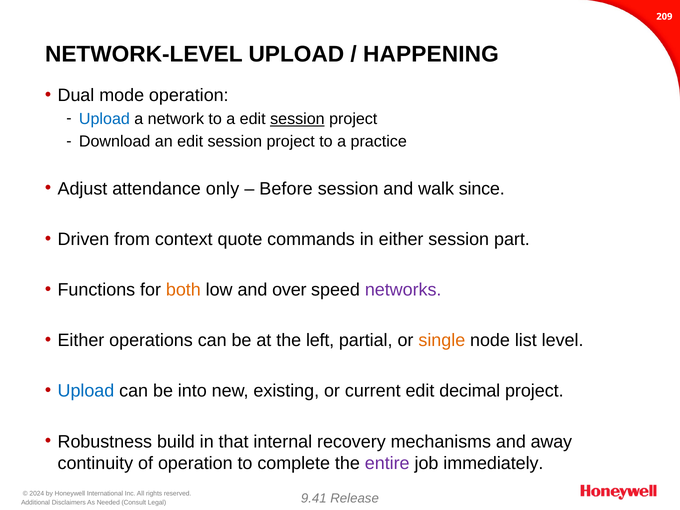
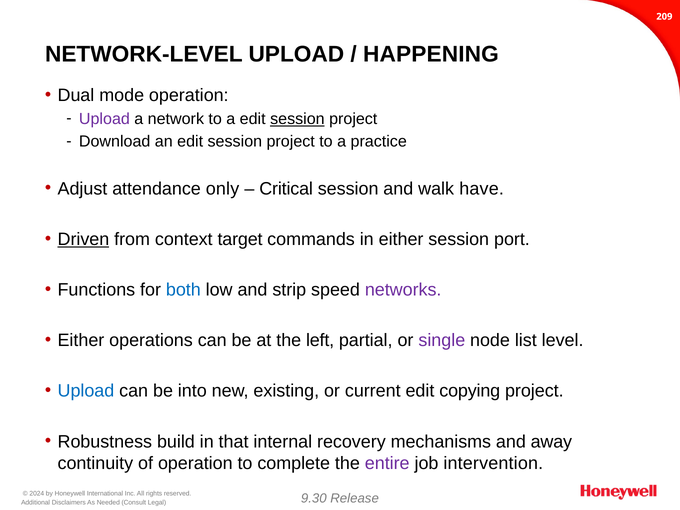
Upload at (104, 119) colour: blue -> purple
Before: Before -> Critical
since: since -> have
Driven underline: none -> present
quote: quote -> target
part: part -> port
both colour: orange -> blue
over: over -> strip
single colour: orange -> purple
decimal: decimal -> copying
immediately: immediately -> intervention
9.41: 9.41 -> 9.30
